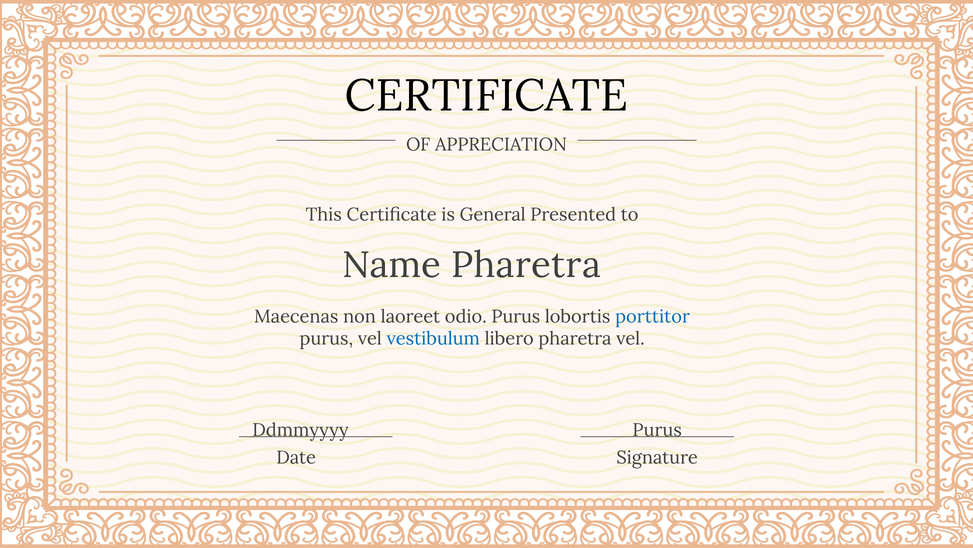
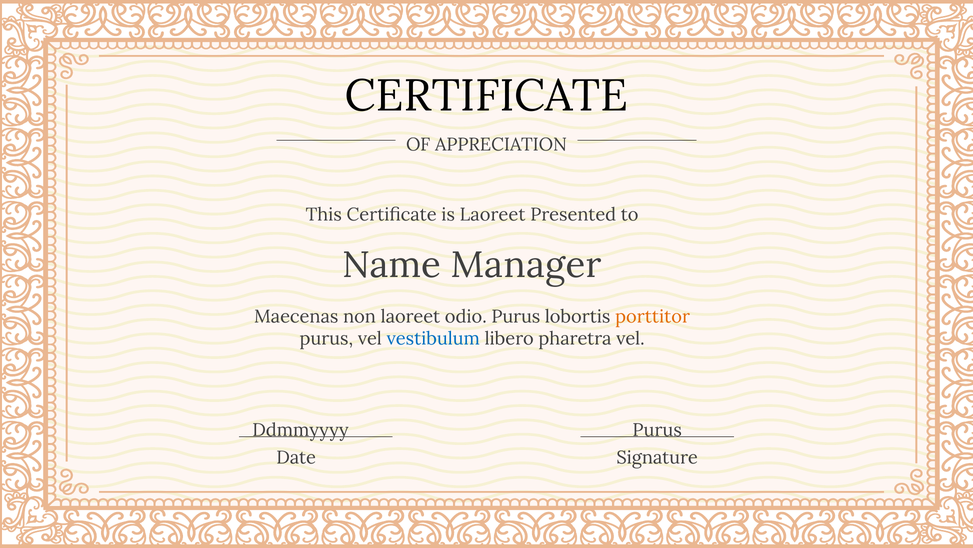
is General: General -> Laoreet
Name Pharetra: Pharetra -> Manager
porttitor colour: blue -> orange
